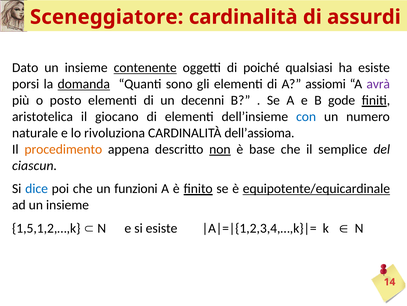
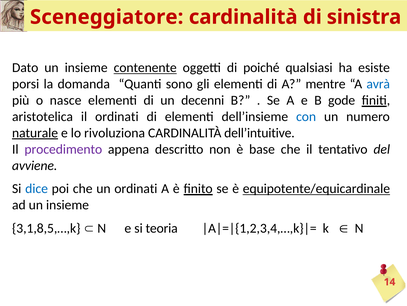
assurdi: assurdi -> sinistra
domanda underline: present -> none
assiomi: assiomi -> mentre
avrà colour: purple -> blue
posto: posto -> nasce
il giocano: giocano -> ordinati
naturale underline: none -> present
dell’assioma: dell’assioma -> dell’intuitive
procedimento colour: orange -> purple
non underline: present -> none
semplice: semplice -> tentativo
ciascun: ciascun -> avviene
un funzioni: funzioni -> ordinati
1,5,1,2,…,k: 1,5,1,2,…,k -> 3,1,8,5,…,k
si esiste: esiste -> teoria
